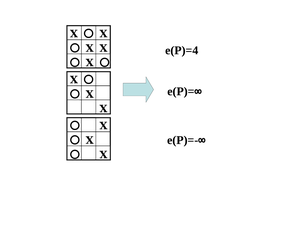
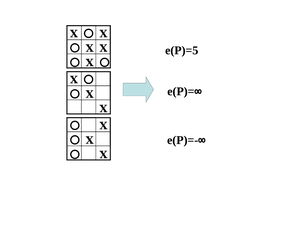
e(P)=4: e(P)=4 -> e(P)=5
